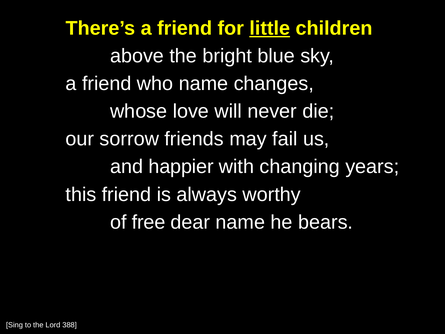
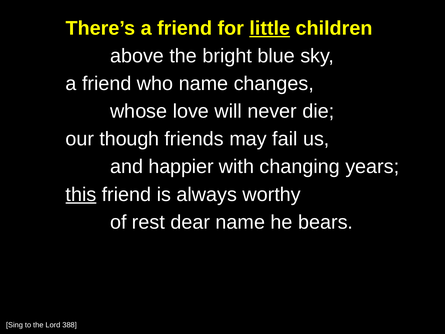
sorrow: sorrow -> though
this underline: none -> present
free: free -> rest
